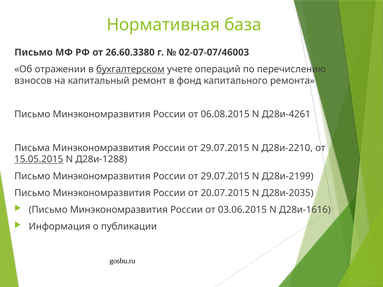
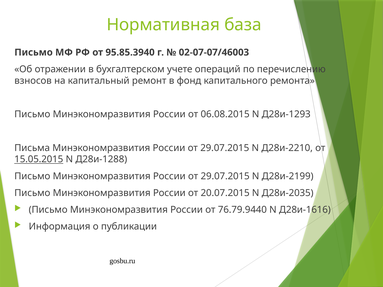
26.60.3380: 26.60.3380 -> 95.85.3940
бухгалтерском underline: present -> none
Д28и-4261: Д28и-4261 -> Д28и-1293
03.06.2015: 03.06.2015 -> 76.79.9440
